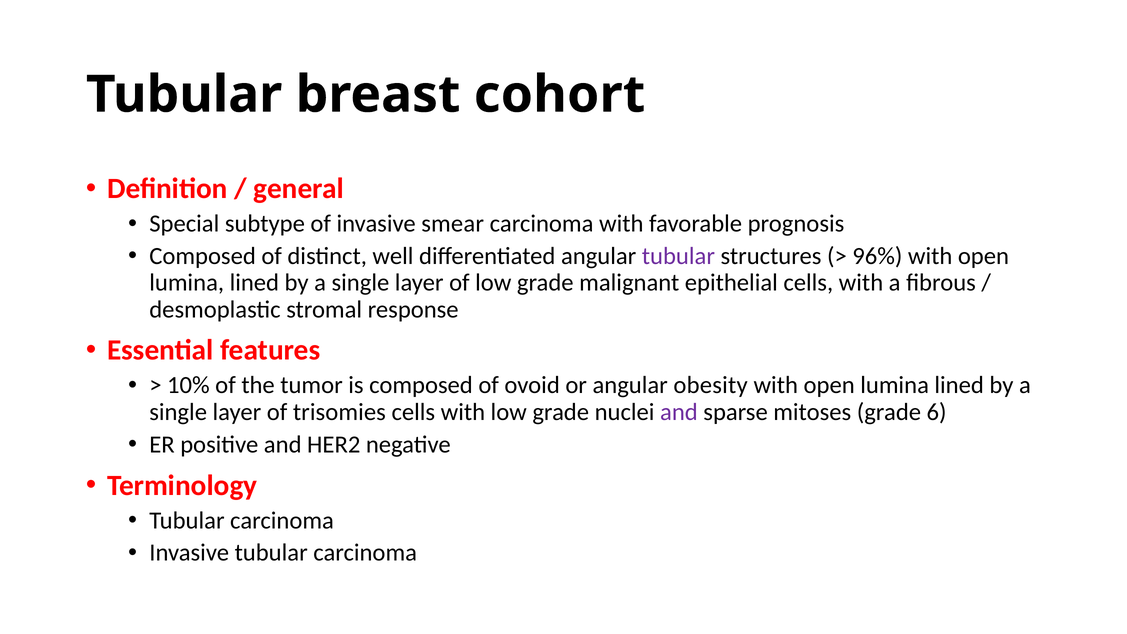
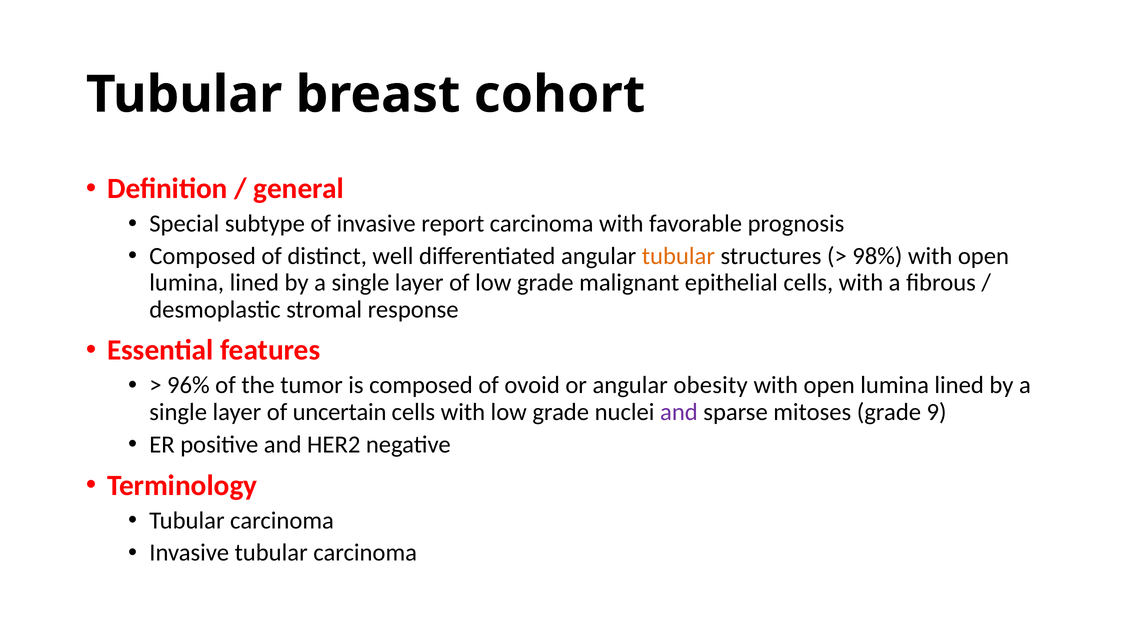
smear: smear -> report
tubular at (678, 256) colour: purple -> orange
96%: 96% -> 98%
10%: 10% -> 96%
trisomies: trisomies -> uncertain
6: 6 -> 9
